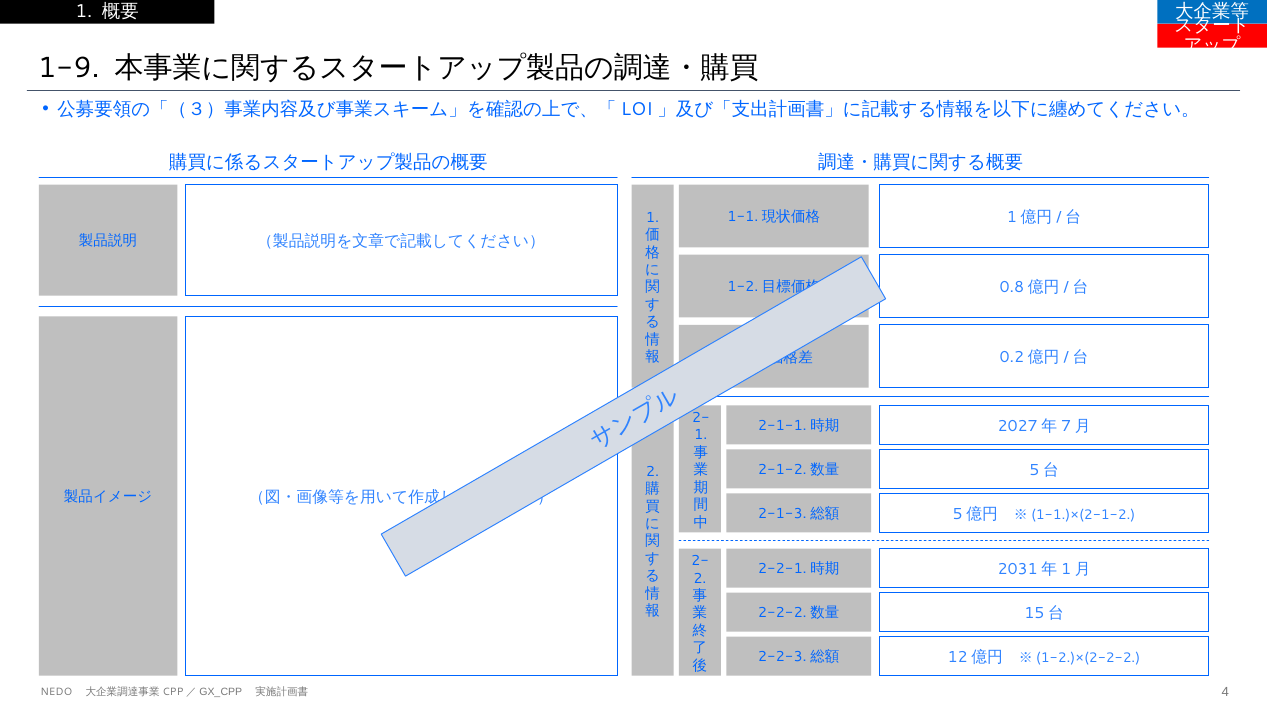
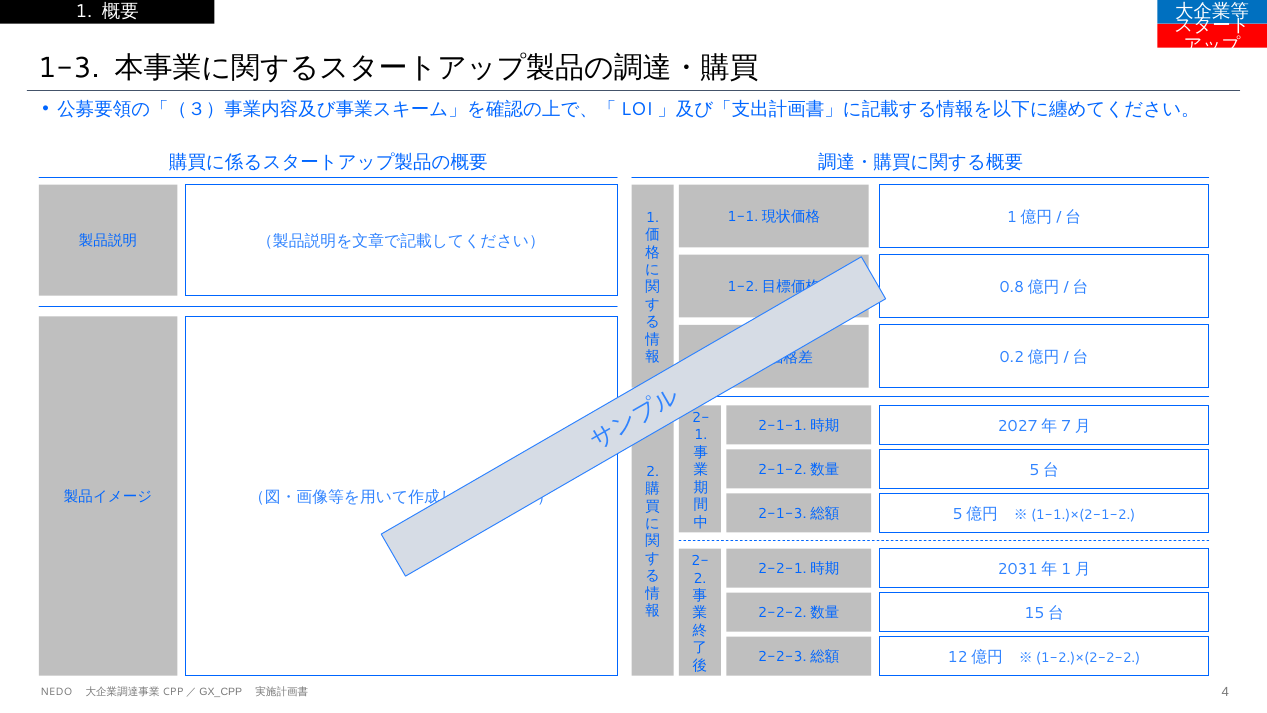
1-9: 1-9 -> 1-3
